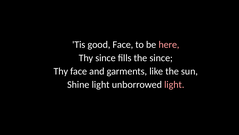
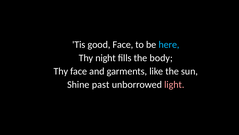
here colour: pink -> light blue
Thy since: since -> night
the since: since -> body
Shine light: light -> past
